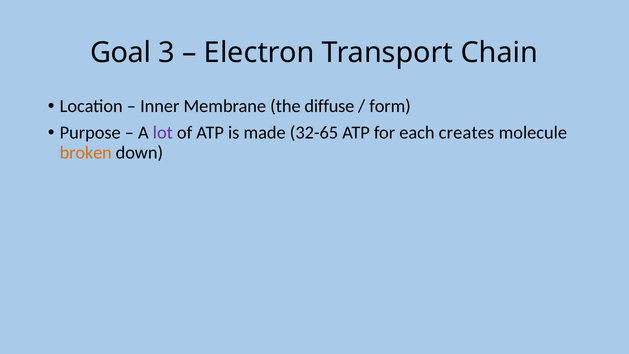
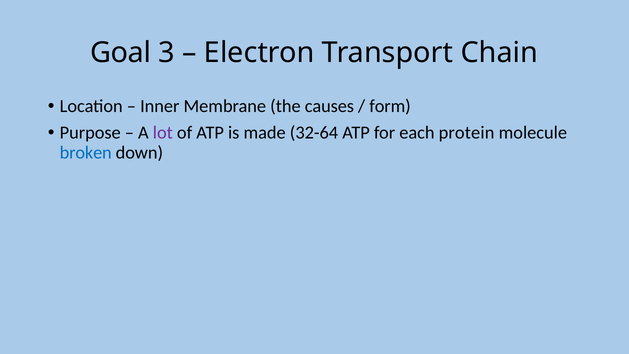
diffuse: diffuse -> causes
32-65: 32-65 -> 32-64
creates: creates -> protein
broken colour: orange -> blue
